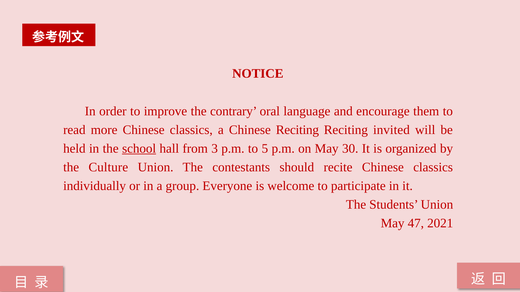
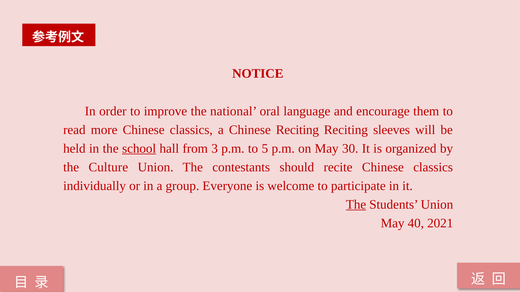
contrary: contrary -> national
invited: invited -> sleeves
The at (356, 205) underline: none -> present
47: 47 -> 40
